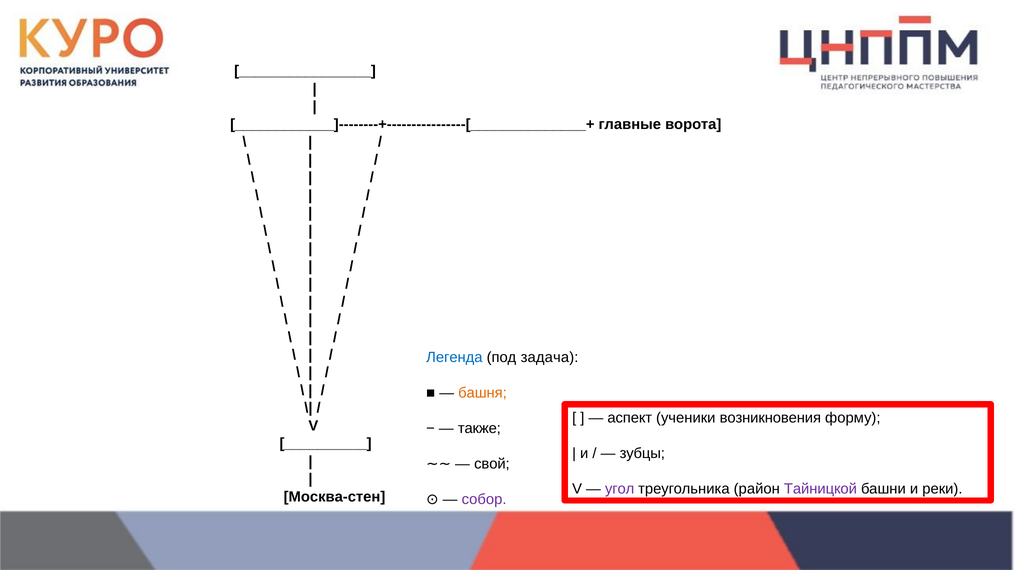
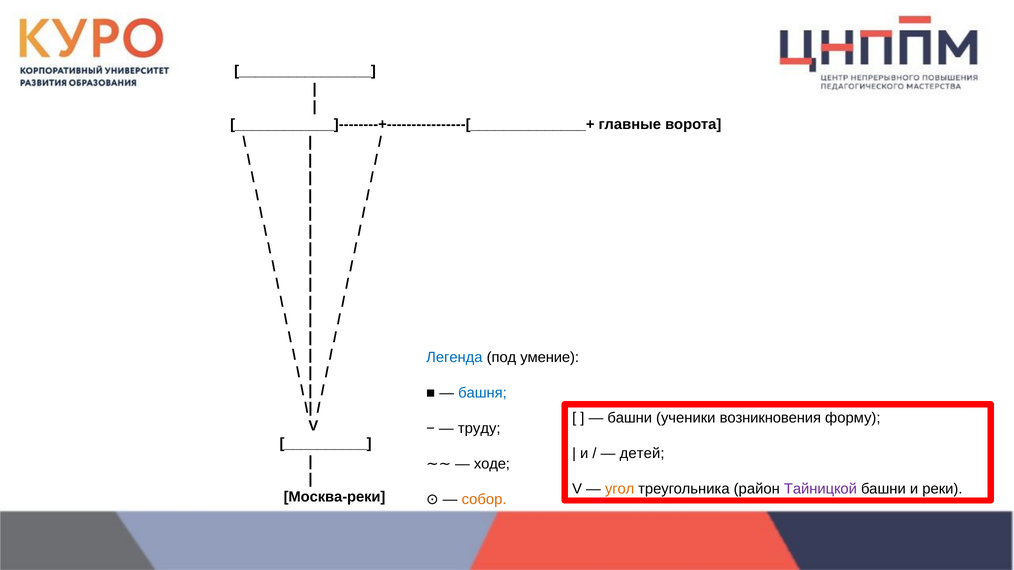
задача: задача -> умение
башня colour: orange -> blue
аспект at (630, 418): аспект -> башни
также: также -> труду
зубцы: зубцы -> детей
свой: свой -> ходе
угол colour: purple -> orange
Москва‑стен: Москва‑стен -> Москва‑реки
собор colour: purple -> orange
